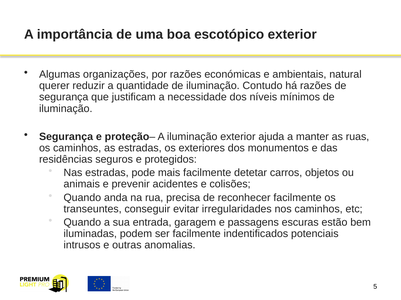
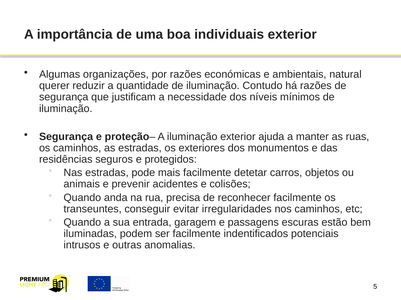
escotópico: escotópico -> individuais
